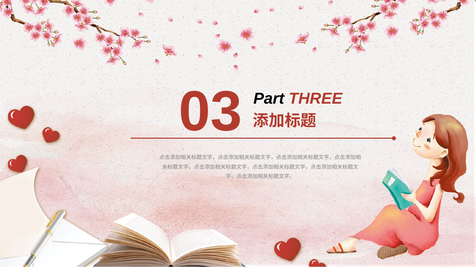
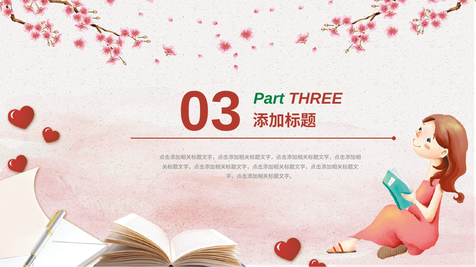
Part colour: black -> green
